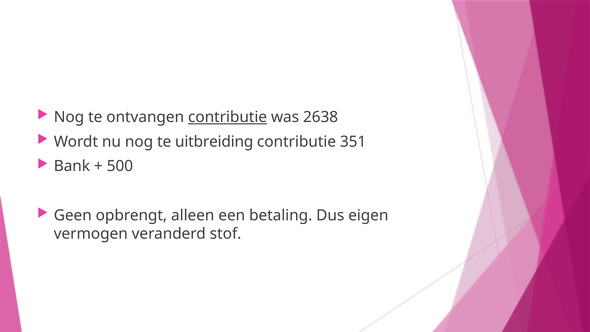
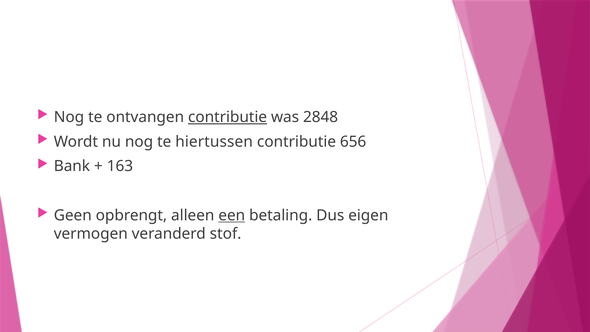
2638: 2638 -> 2848
uitbreiding: uitbreiding -> hiertussen
351: 351 -> 656
500: 500 -> 163
een underline: none -> present
